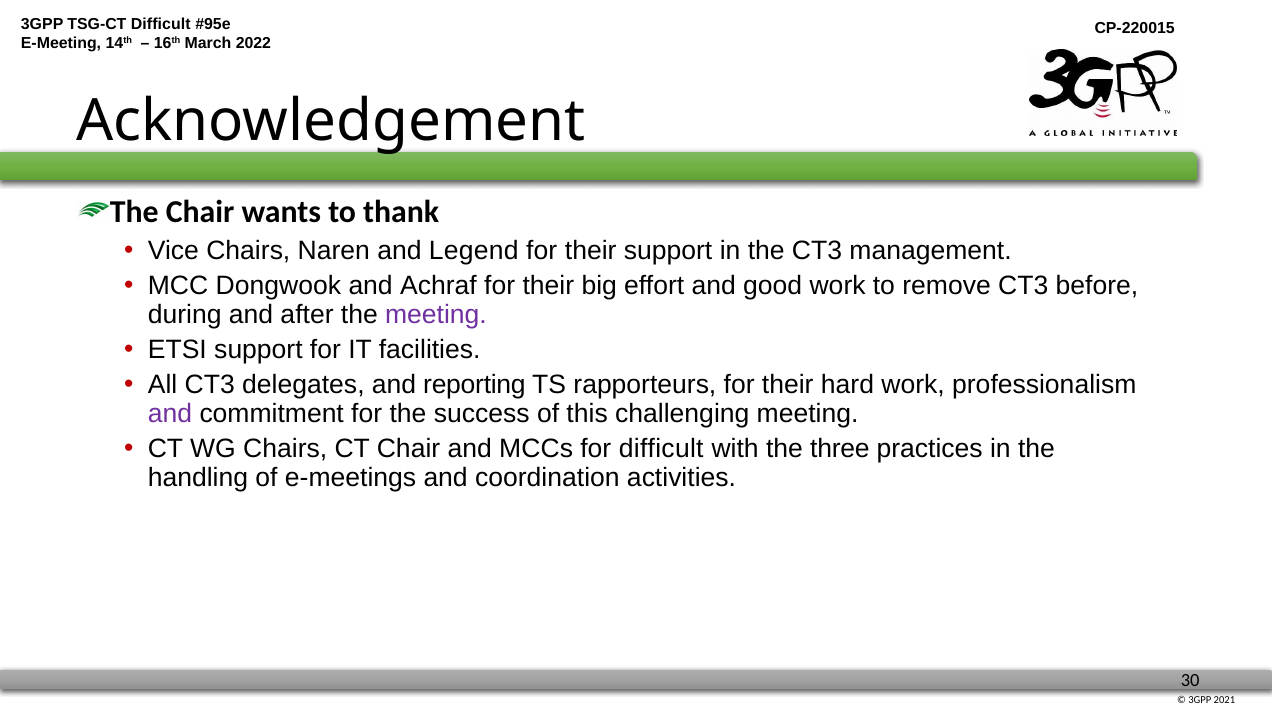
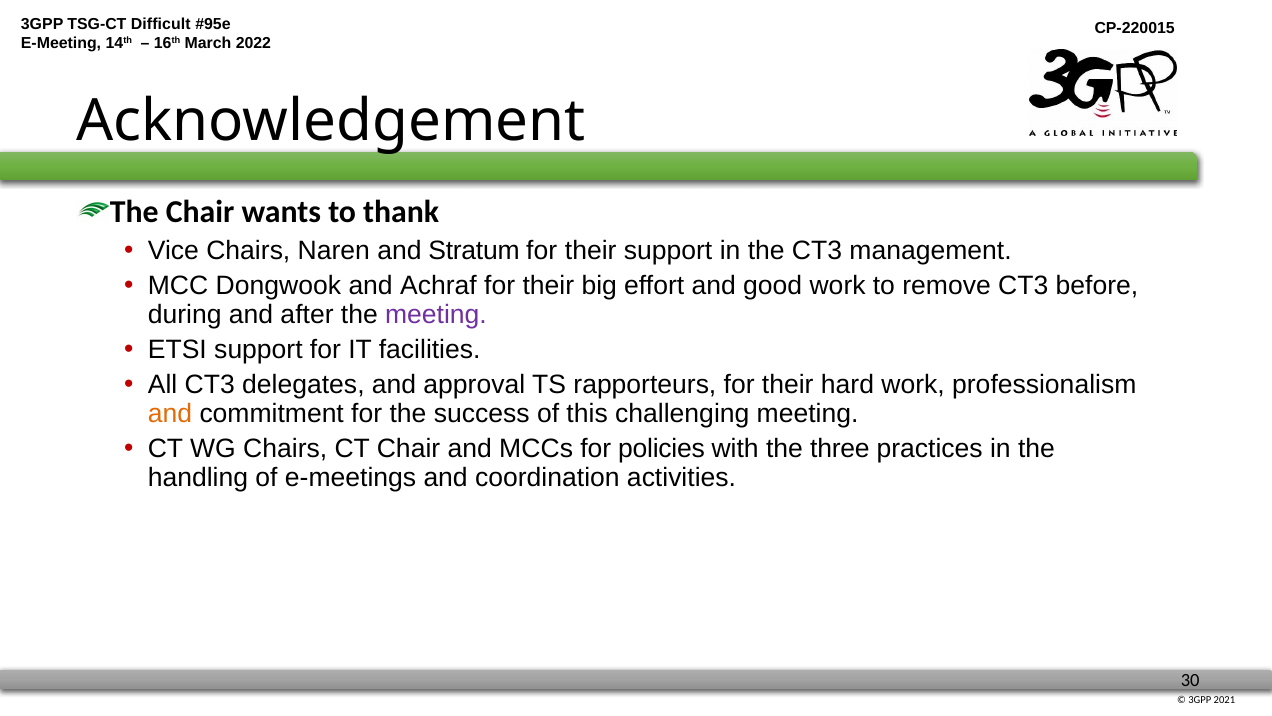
Legend: Legend -> Stratum
reporting: reporting -> approval
and at (170, 413) colour: purple -> orange
for difficult: difficult -> policies
